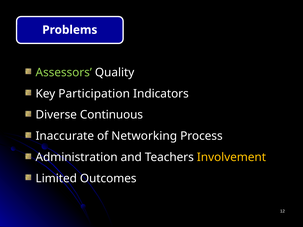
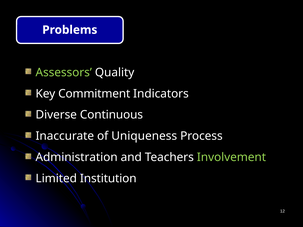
Participation: Participation -> Commitment
Networking: Networking -> Uniqueness
Involvement colour: yellow -> light green
Outcomes: Outcomes -> Institution
